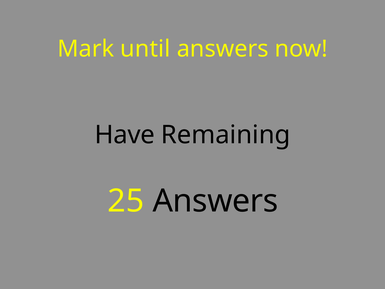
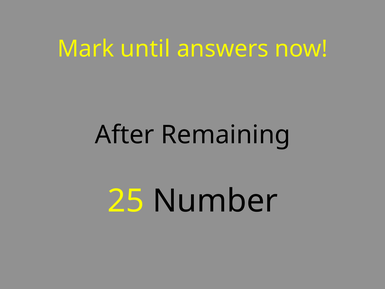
Have: Have -> After
25 Answers: Answers -> Number
